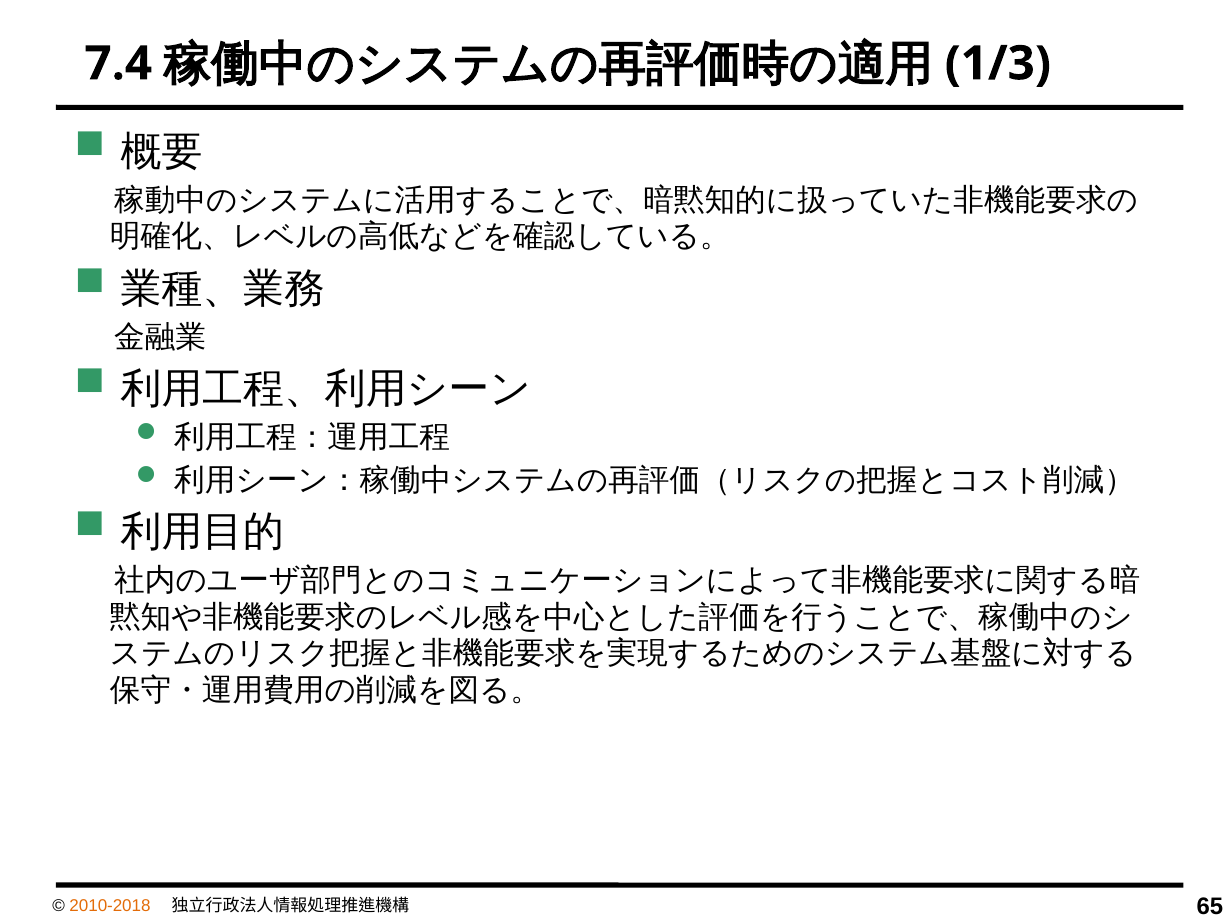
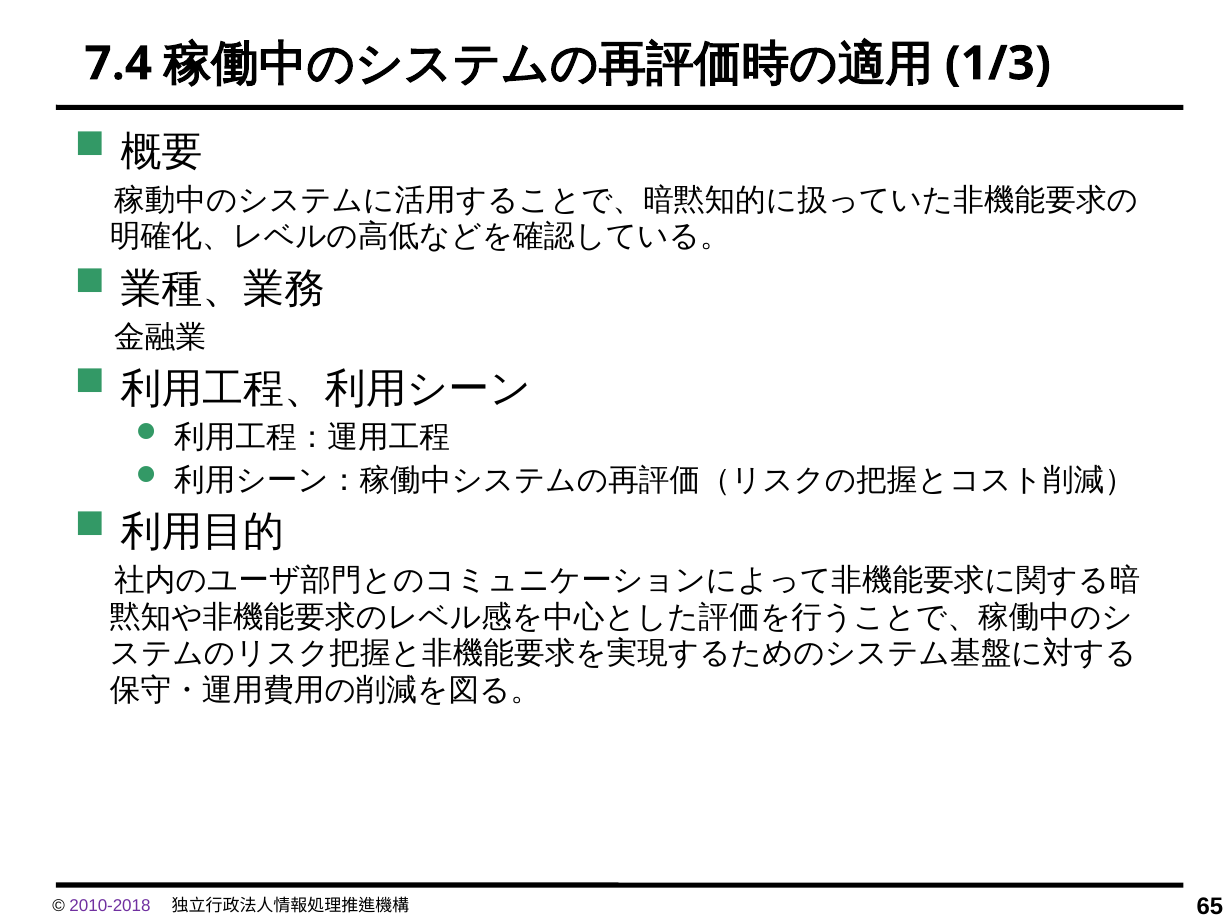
2010-2018 colour: orange -> purple
